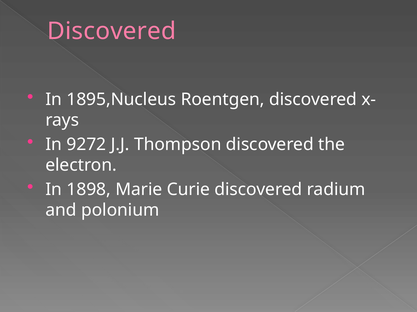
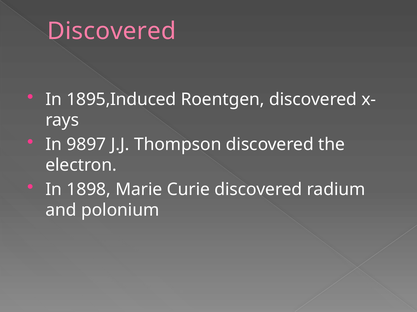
1895,Nucleus: 1895,Nucleus -> 1895,Induced
9272: 9272 -> 9897
